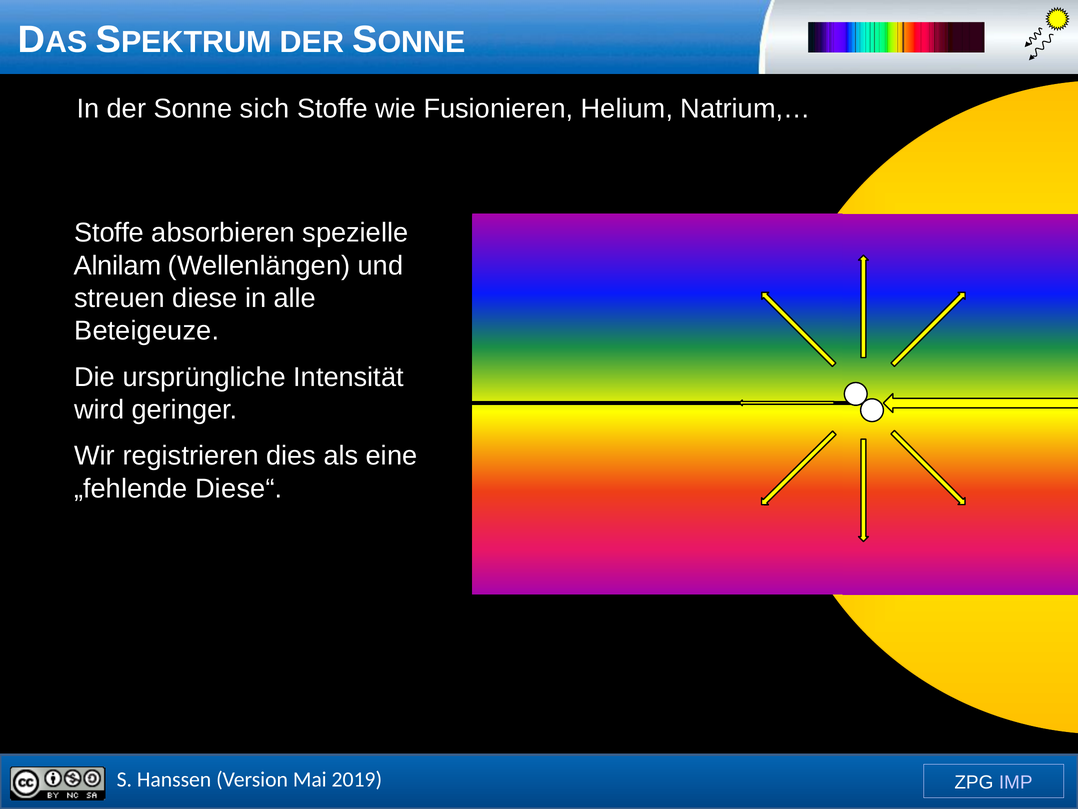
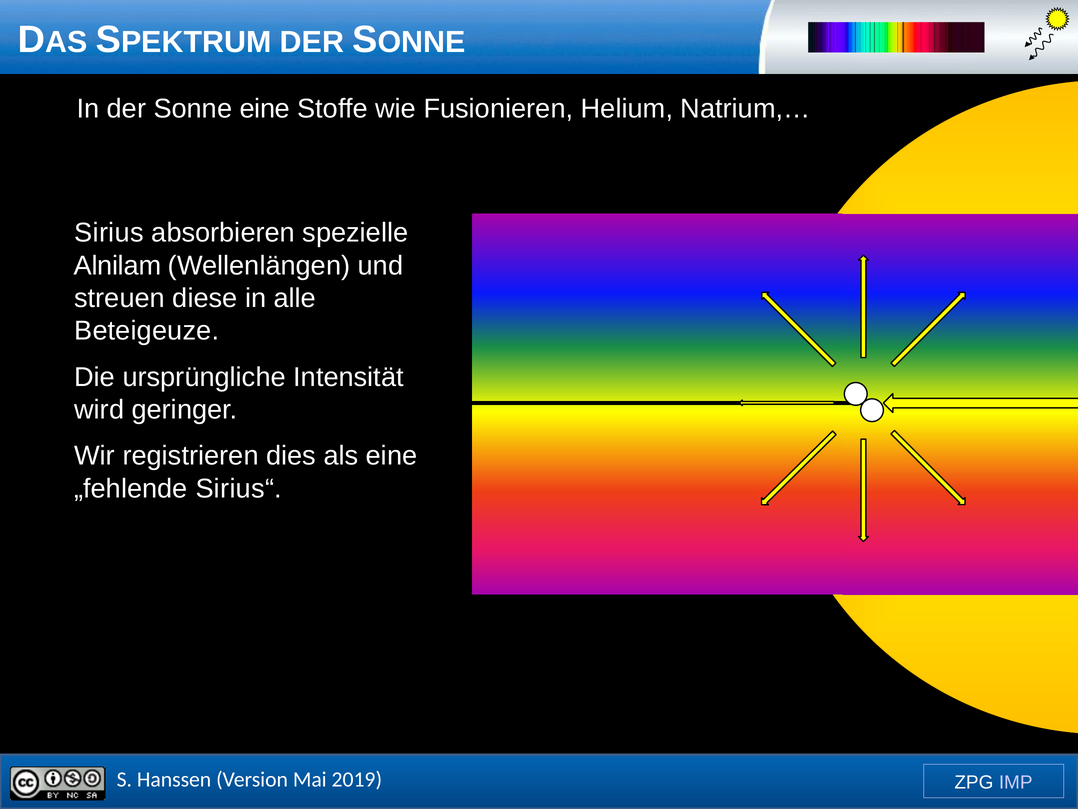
Sonne sich: sich -> eine
Stoffe at (109, 233): Stoffe -> Sirius
Diese“: Diese“ -> Sirius“
